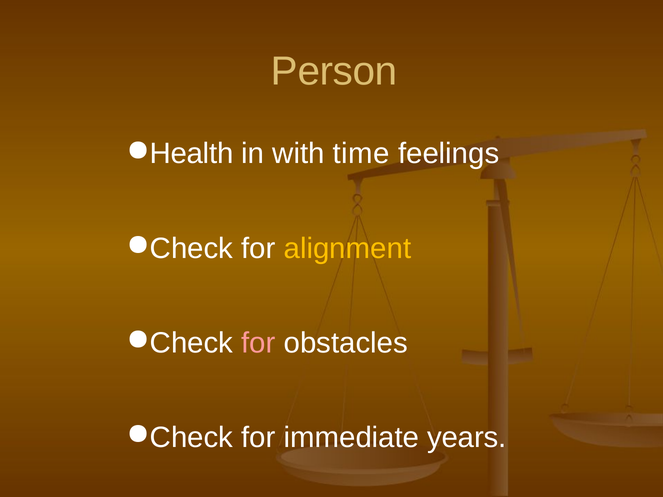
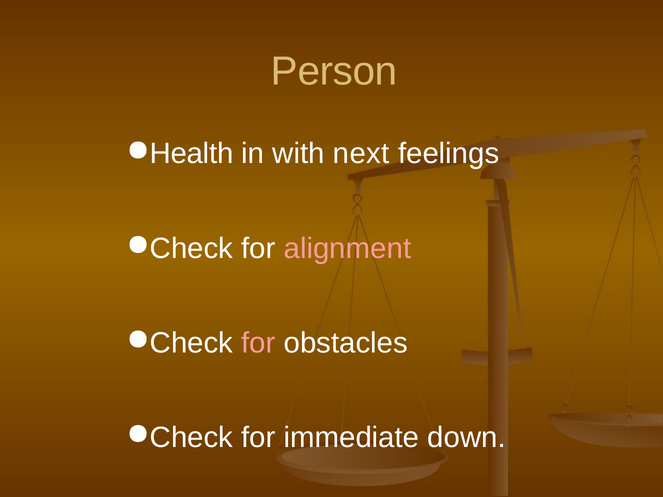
time: time -> next
alignment colour: yellow -> pink
years: years -> down
